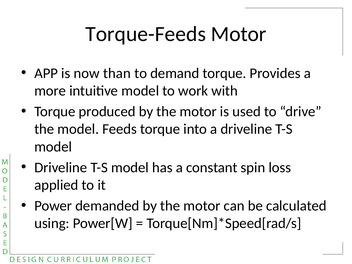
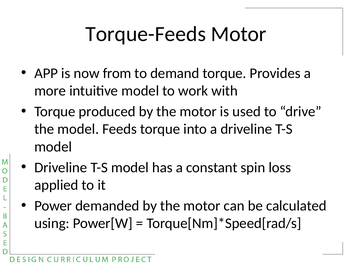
than: than -> from
